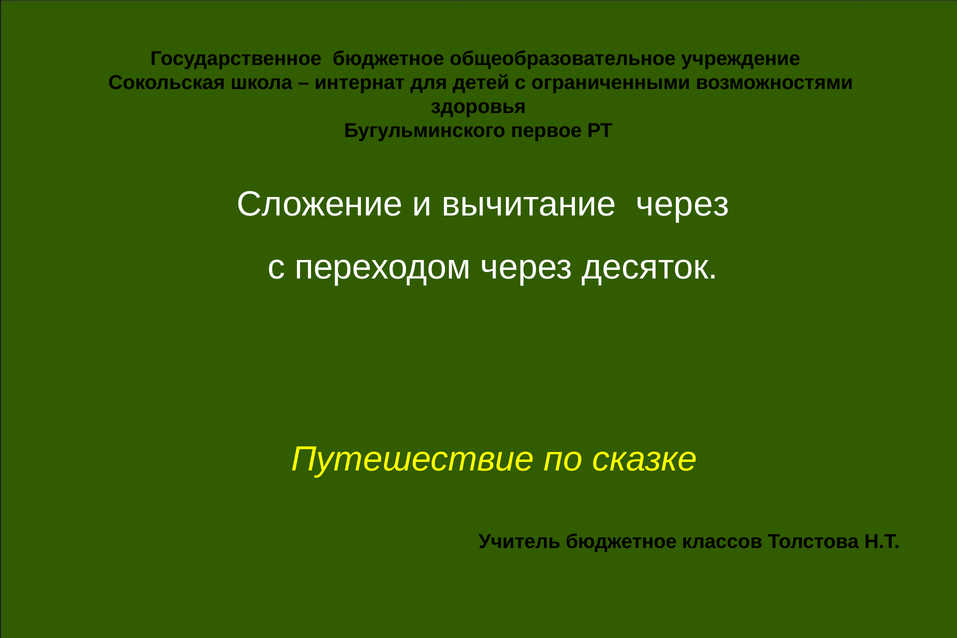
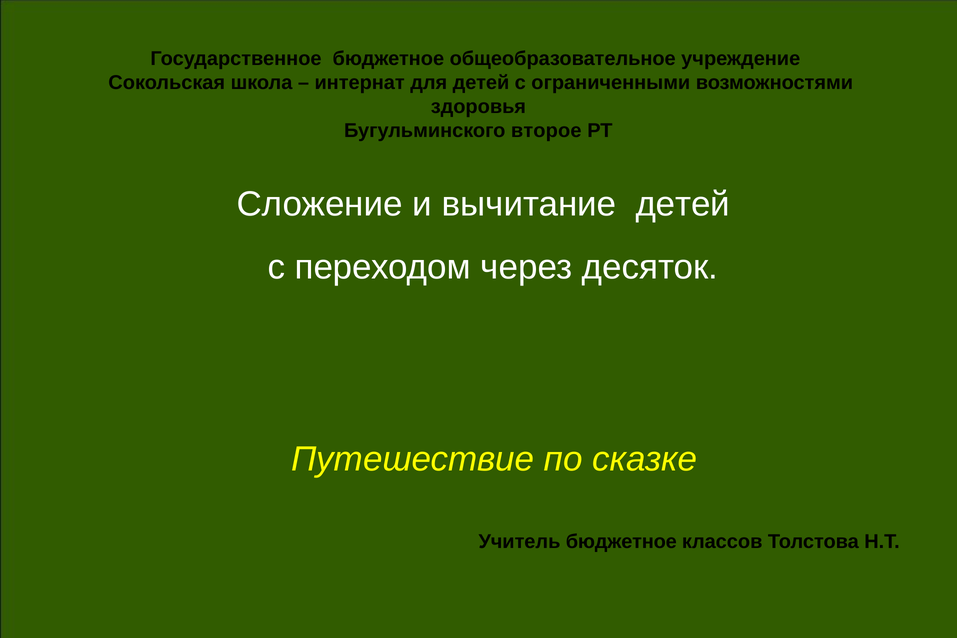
первое: первое -> второе
вычитание через: через -> детей
